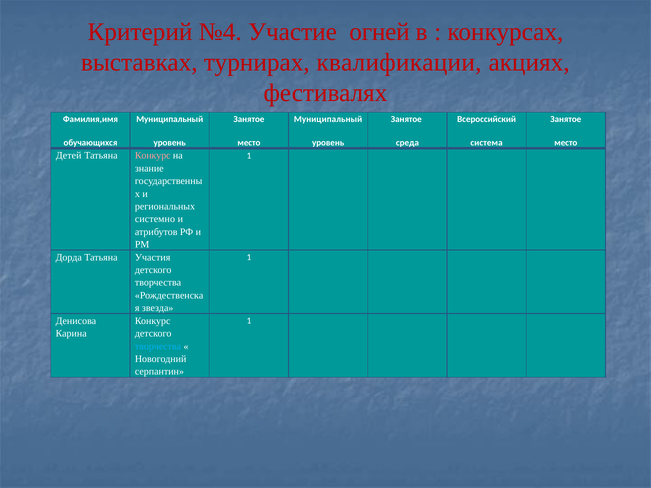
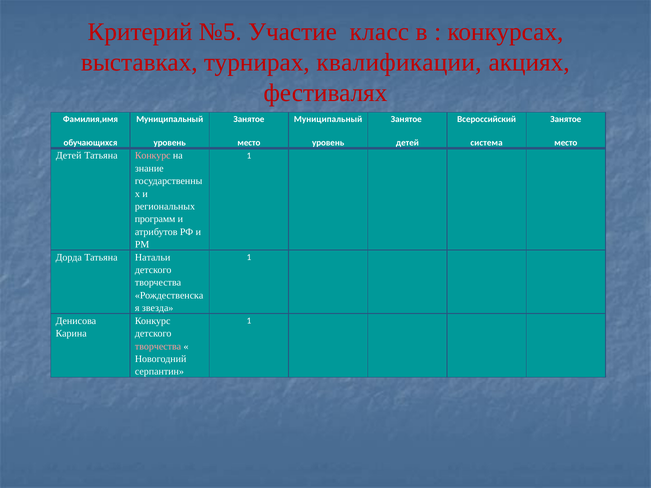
№4: №4 -> №5
огней: огней -> класс
среда at (407, 143): среда -> детей
системно: системно -> программ
Участия: Участия -> Натальи
творчества at (158, 346) colour: light blue -> pink
